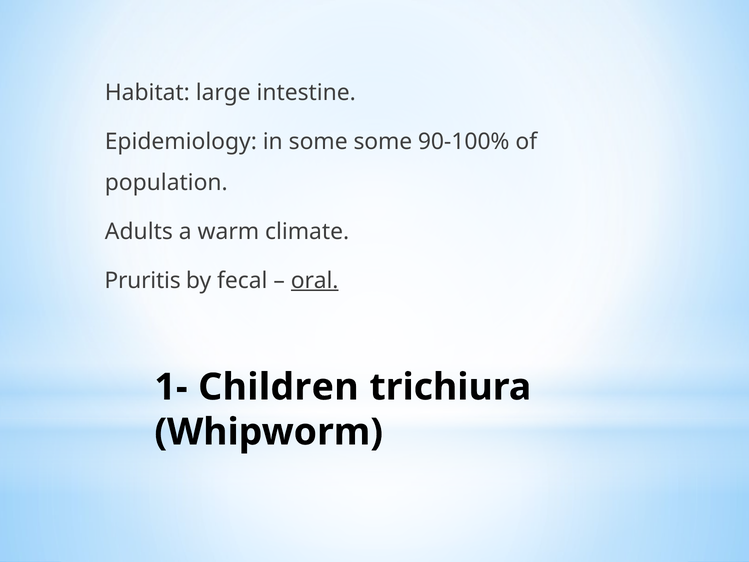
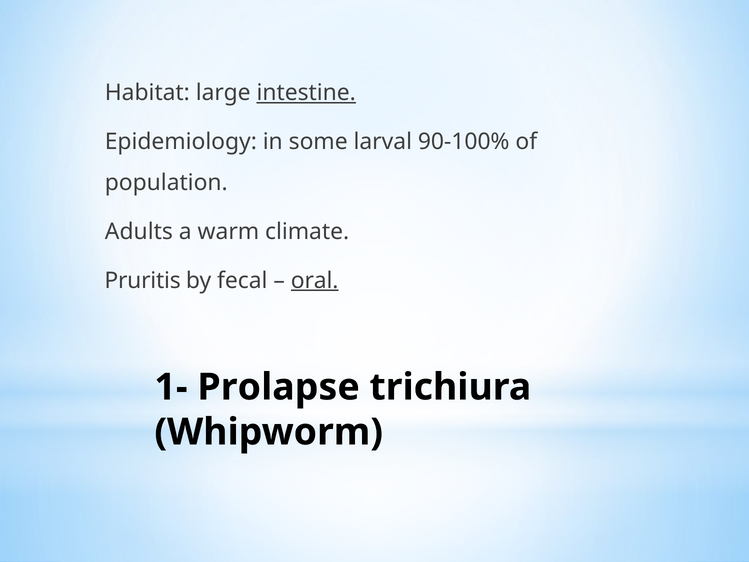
intestine underline: none -> present
some some: some -> larval
Children: Children -> Prolapse
